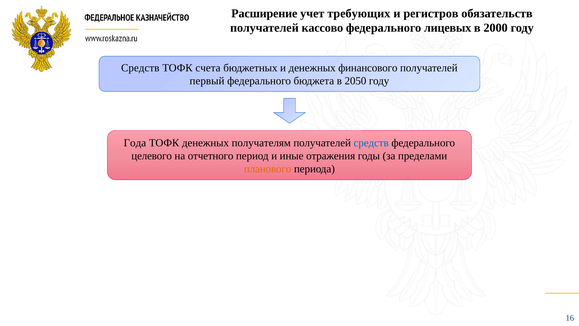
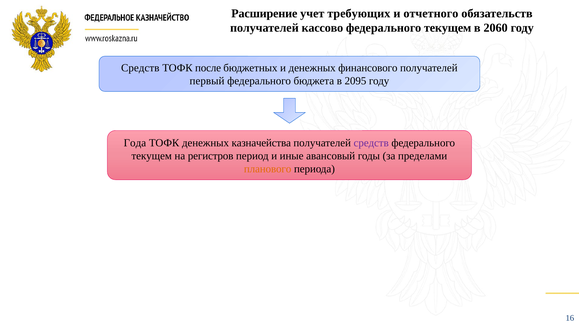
регистров: регистров -> отчетного
лицевых at (448, 28): лицевых -> текущем
2000: 2000 -> 2060
счета: счета -> после
2050: 2050 -> 2095
получателям: получателям -> казначейства
средств at (371, 143) colour: blue -> purple
целевого at (152, 156): целевого -> текущем
отчетного: отчетного -> регистров
отражения: отражения -> авансовый
